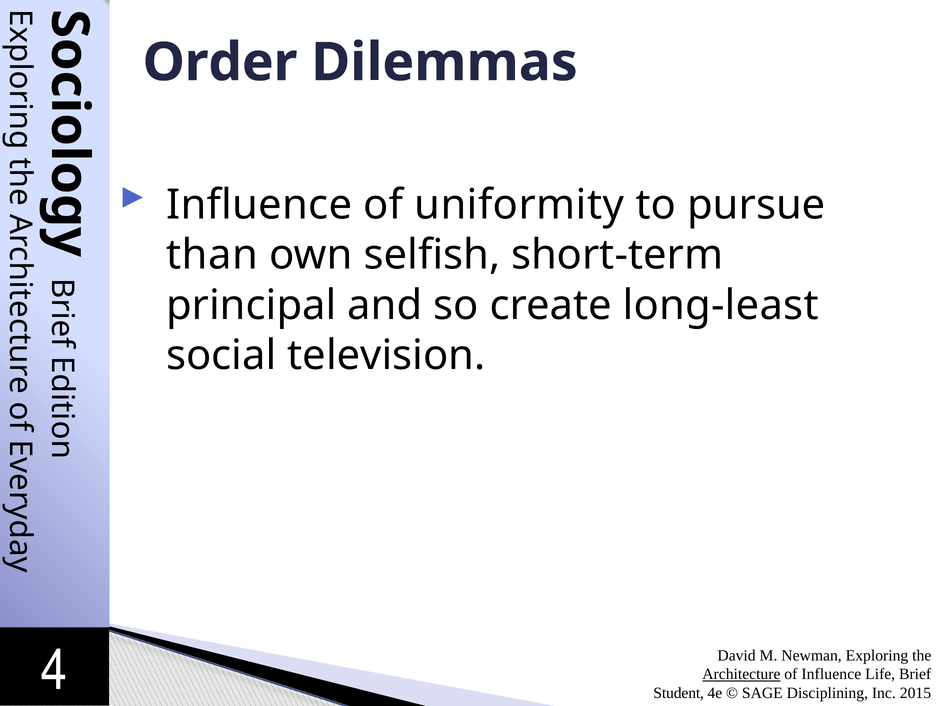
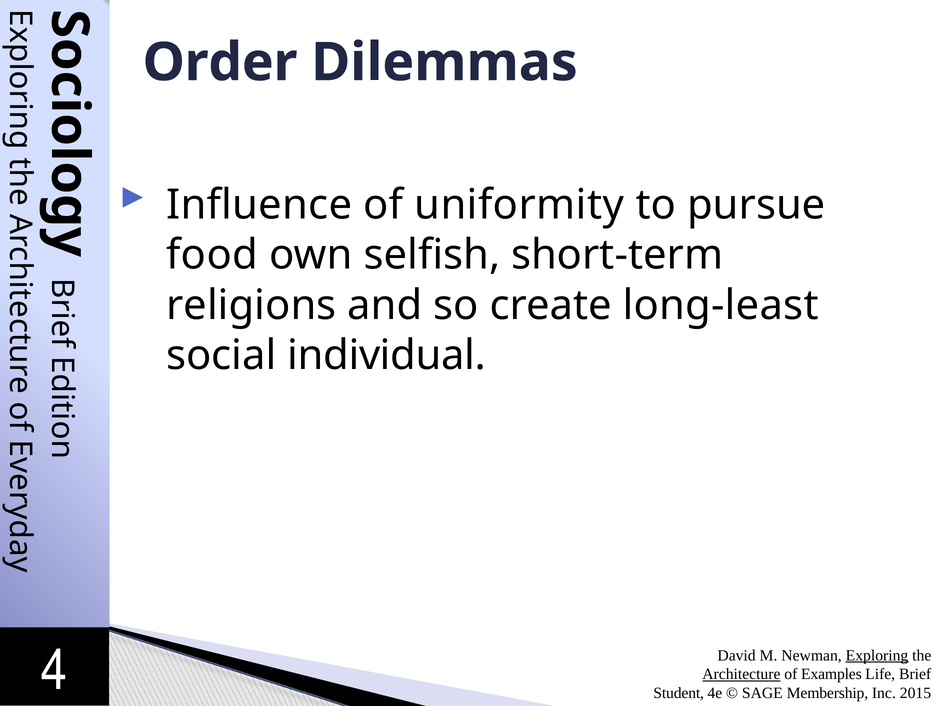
than: than -> food
principal: principal -> religions
television: television -> individual
Exploring underline: none -> present
of Influence: Influence -> Examples
Disciplining: Disciplining -> Membership
